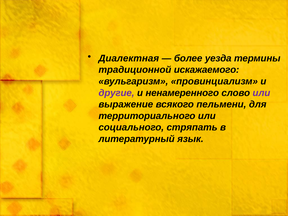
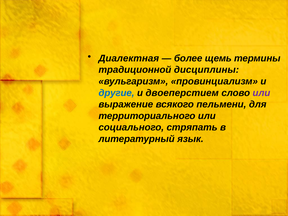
уезда: уезда -> щемь
искажаемого: искажаемого -> дисциплины
другие colour: purple -> blue
ненамеренного: ненамеренного -> двоеперстием
